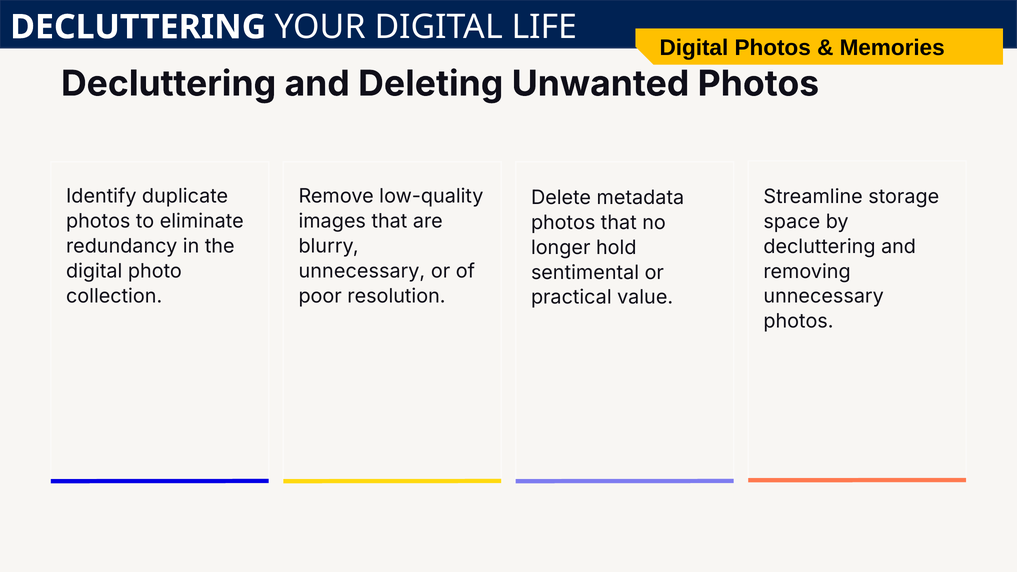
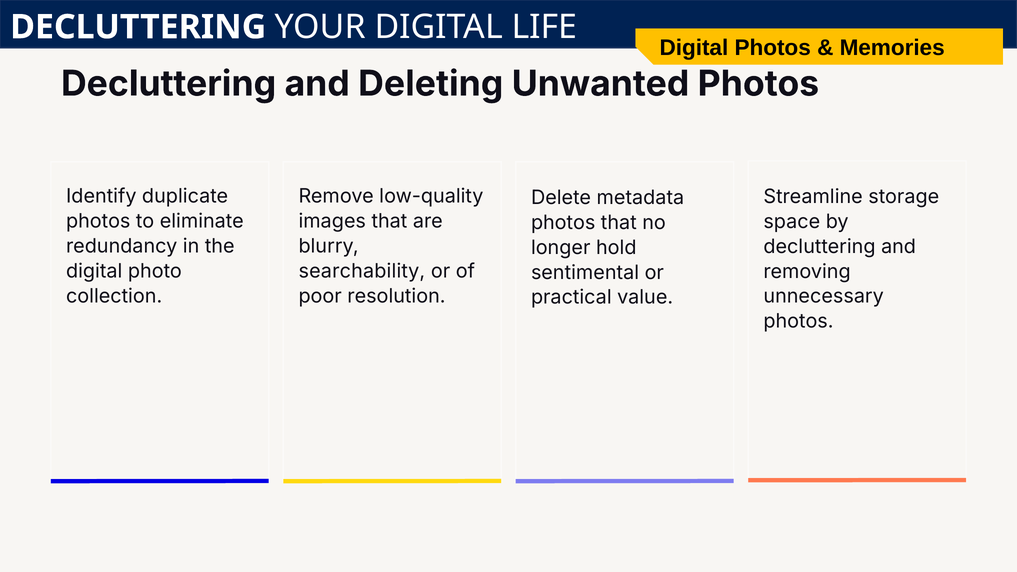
unnecessary at (362, 271): unnecessary -> searchability
